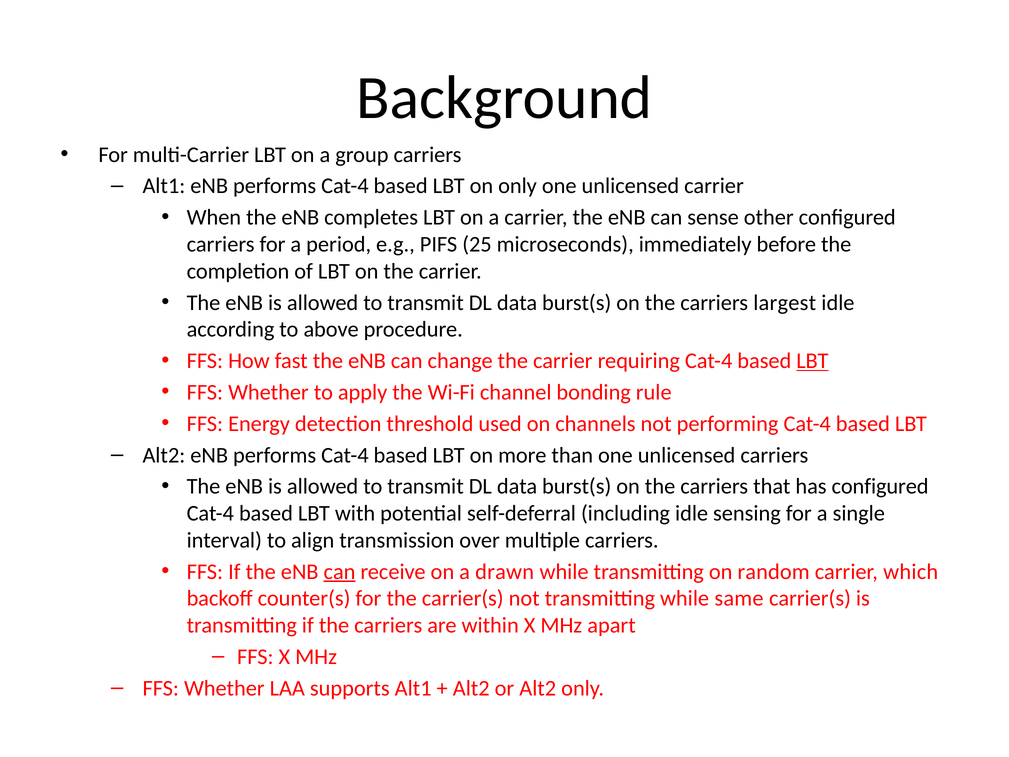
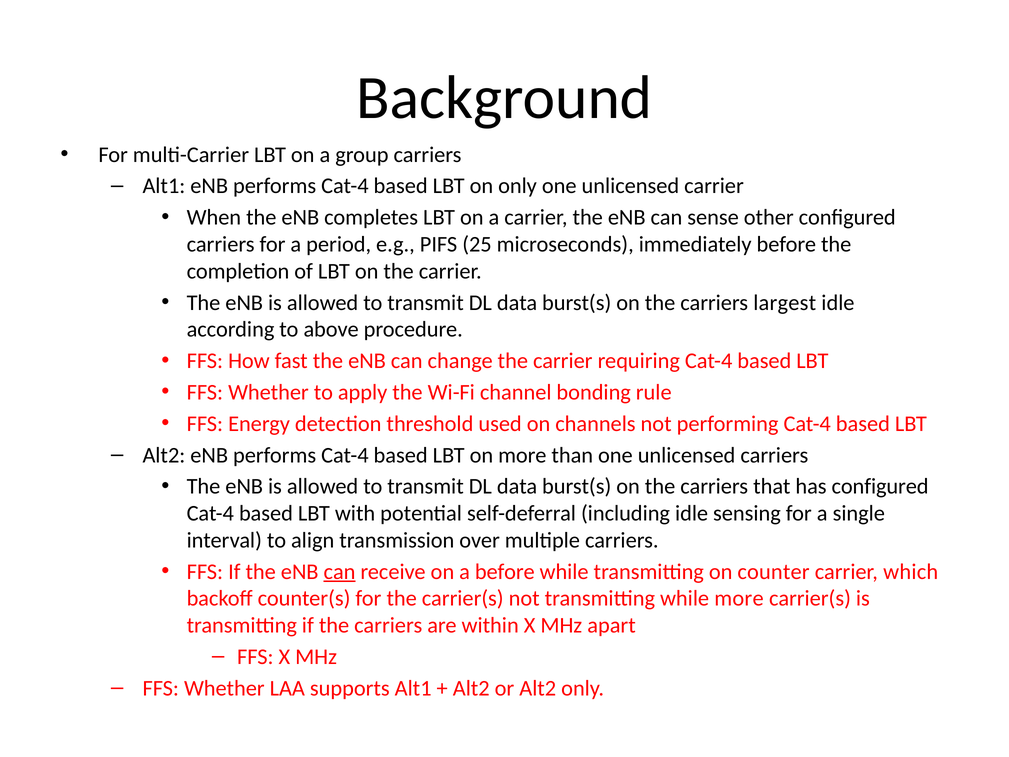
LBT at (812, 361) underline: present -> none
a drawn: drawn -> before
random: random -> counter
while same: same -> more
